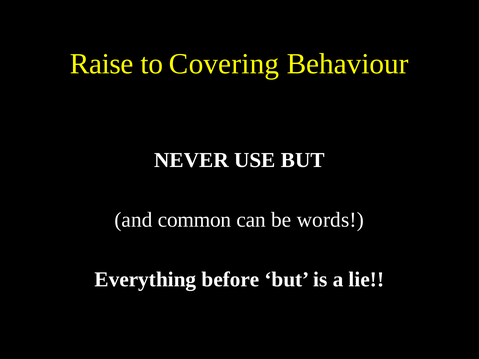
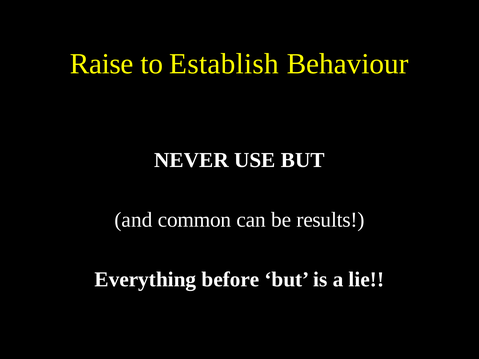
Covering: Covering -> Establish
words: words -> results
